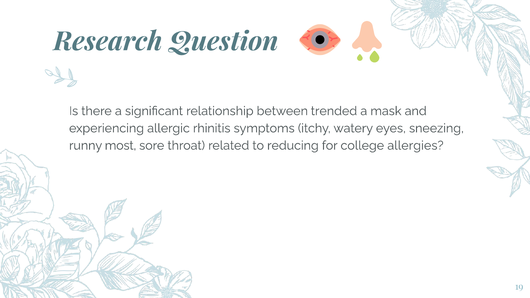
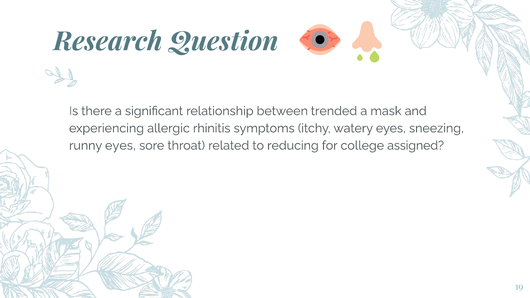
runny most: most -> eyes
allergies: allergies -> assigned
